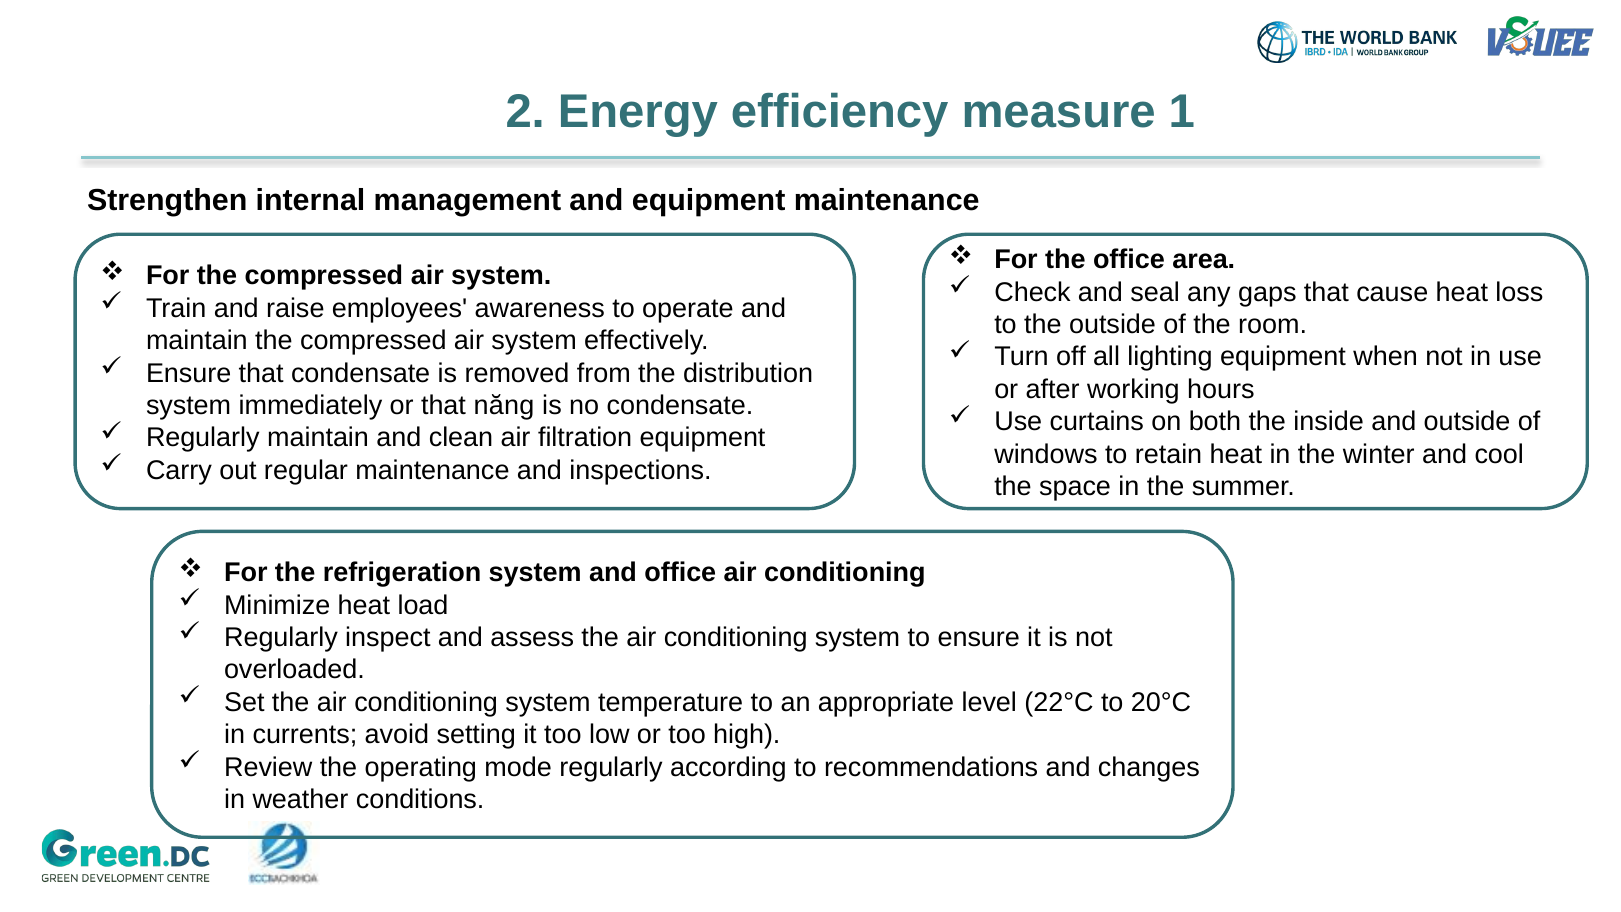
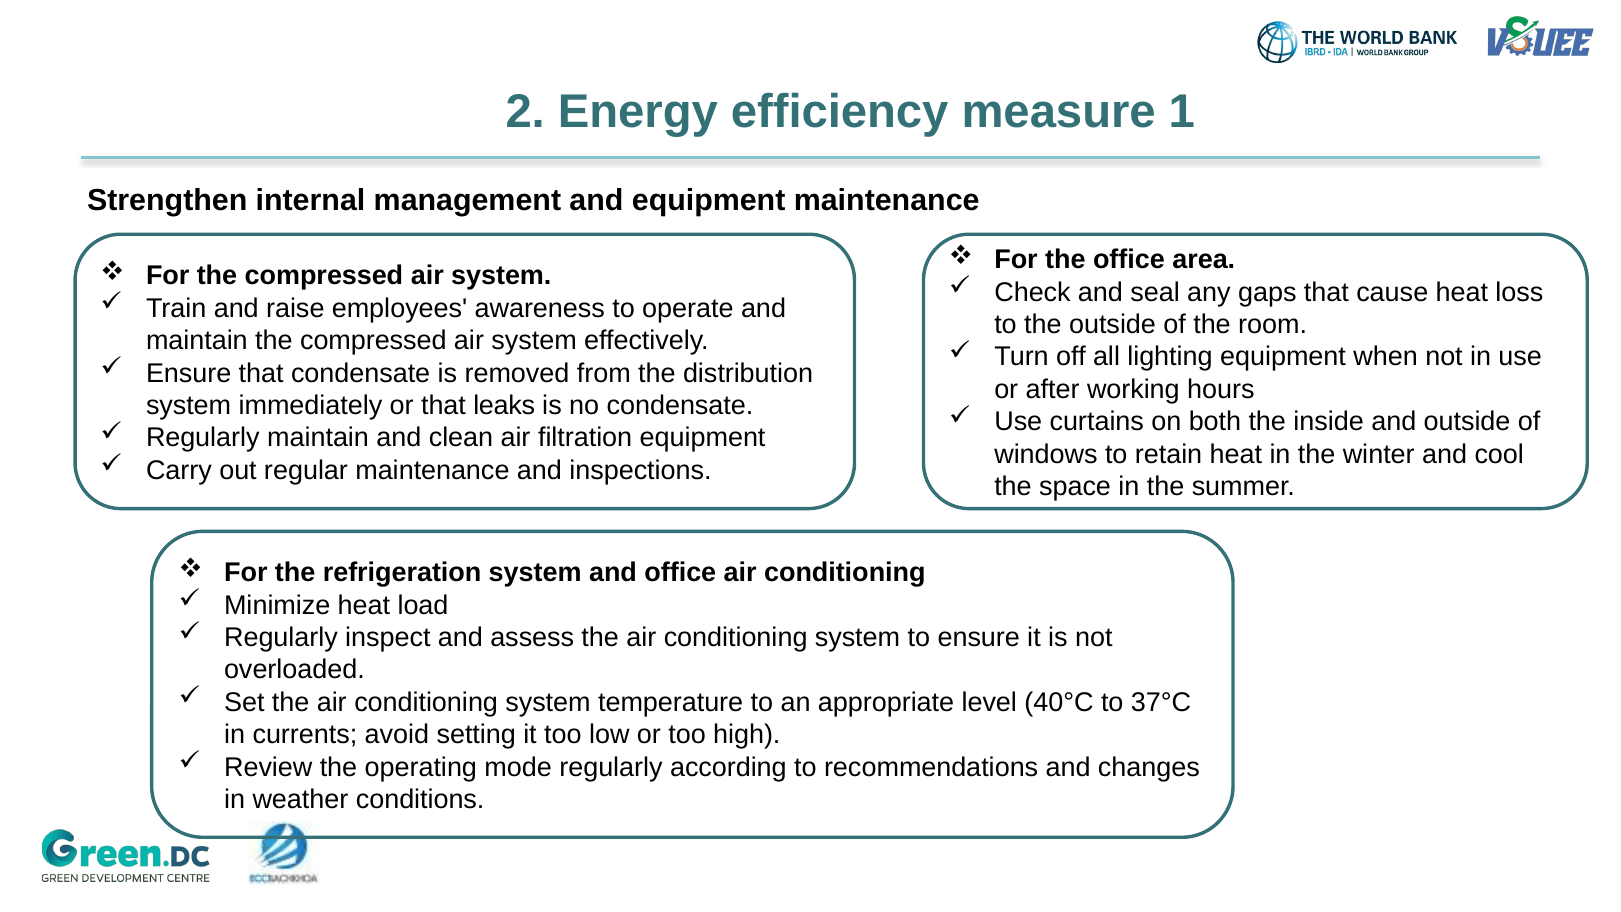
năng: năng -> leaks
22°C: 22°C -> 40°C
20°C: 20°C -> 37°C
